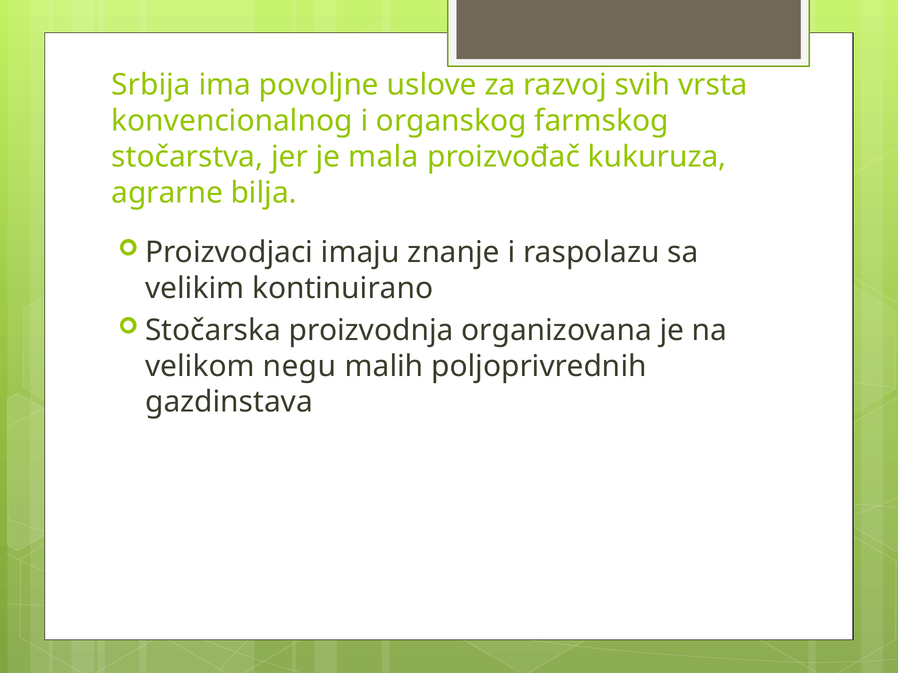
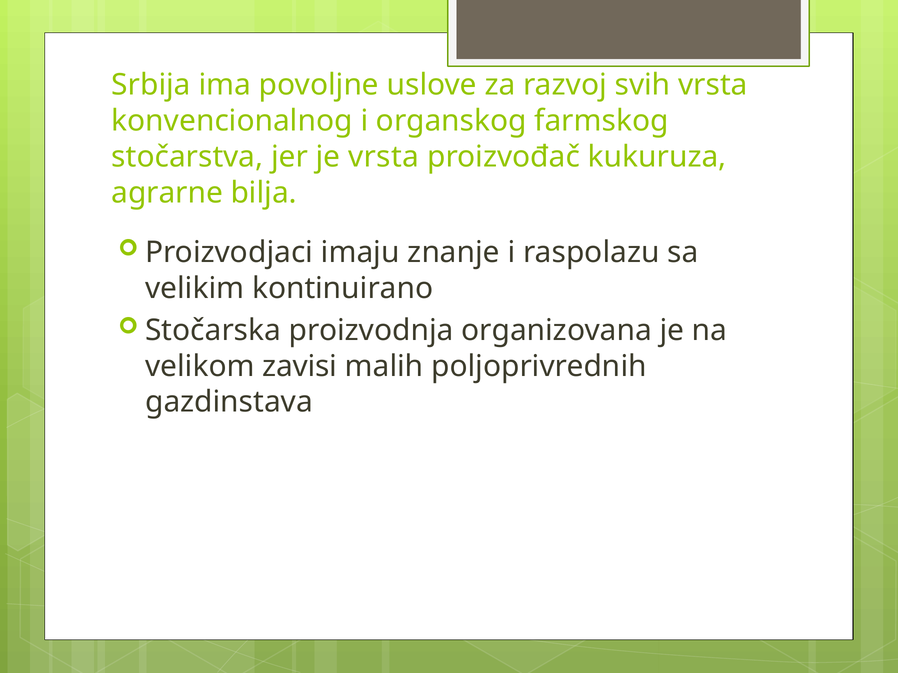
je mala: mala -> vrsta
negu: negu -> zavisi
